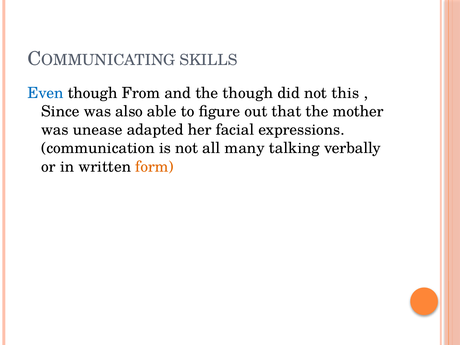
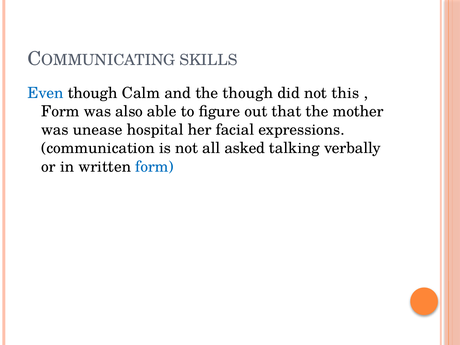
From: From -> Calm
Since at (60, 111): Since -> Form
adapted: adapted -> hospital
many: many -> asked
form at (154, 167) colour: orange -> blue
